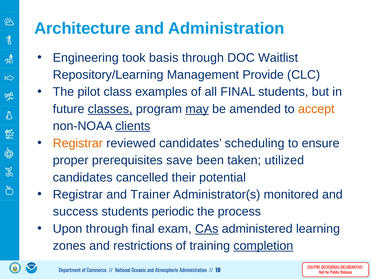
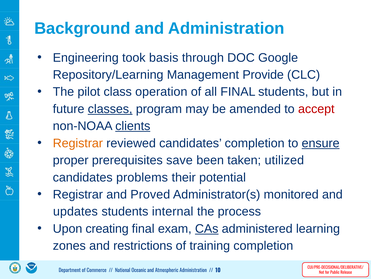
Architecture: Architecture -> Background
Waitlist: Waitlist -> Google
examples: examples -> operation
may underline: present -> none
accept colour: orange -> red
candidates scheduling: scheduling -> completion
ensure underline: none -> present
cancelled: cancelled -> problems
Trainer: Trainer -> Proved
success: success -> updates
periodic: periodic -> internal
Upon through: through -> creating
completion at (263, 245) underline: present -> none
